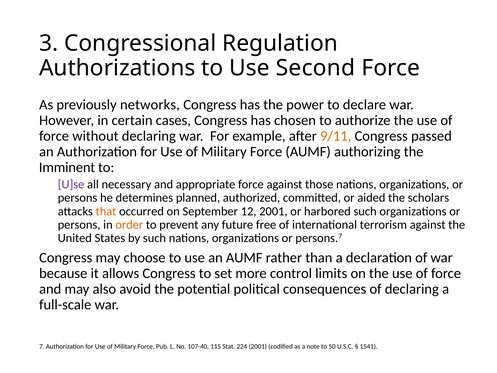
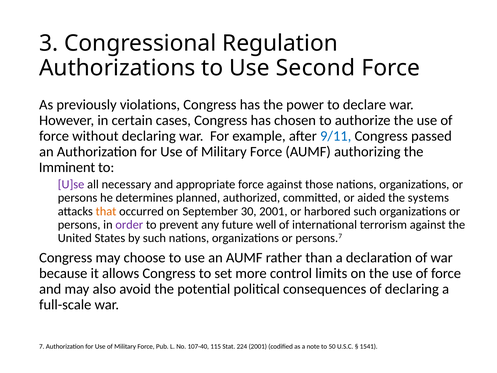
networks: networks -> violations
9/11 colour: orange -> blue
scholars: scholars -> systems
12: 12 -> 30
order colour: orange -> purple
free: free -> well
